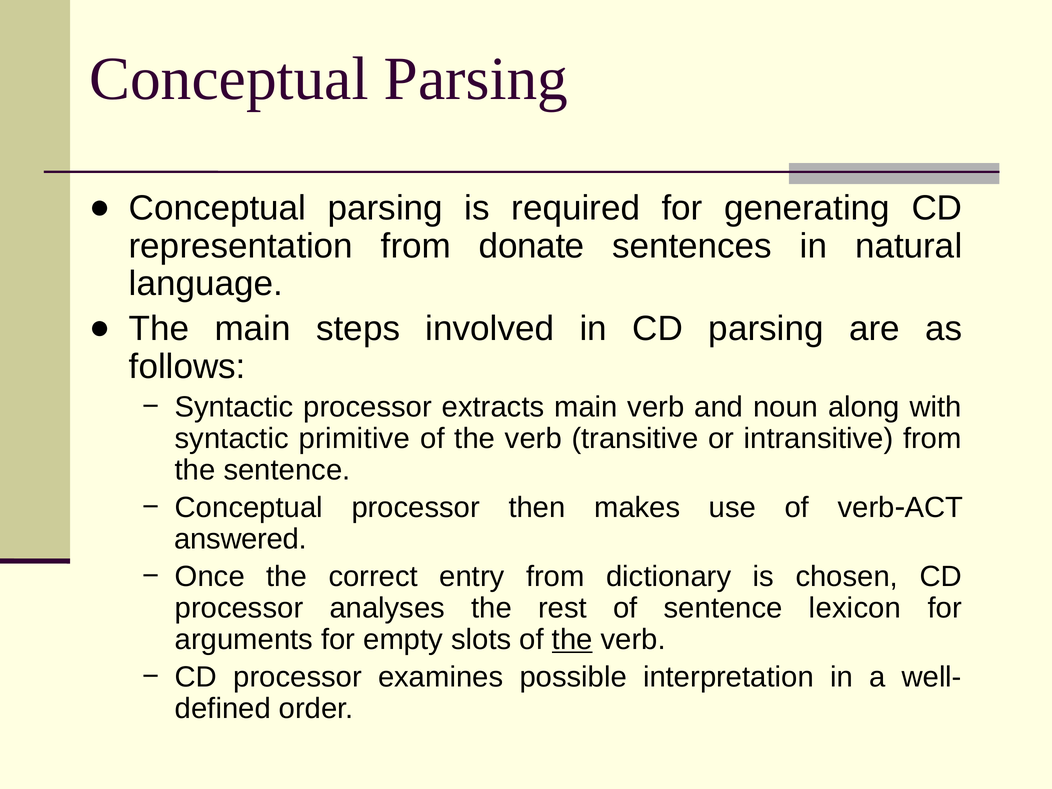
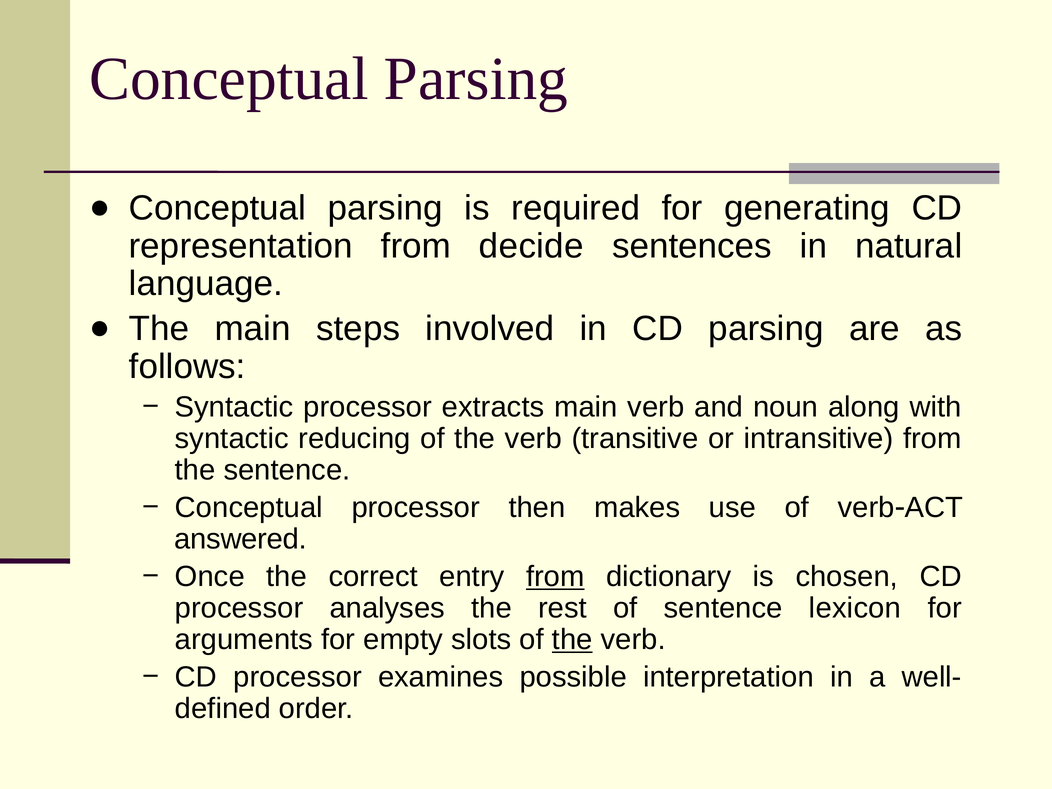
donate: donate -> decide
primitive: primitive -> reducing
from at (555, 577) underline: none -> present
